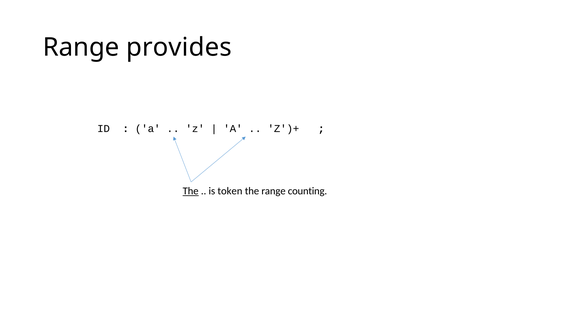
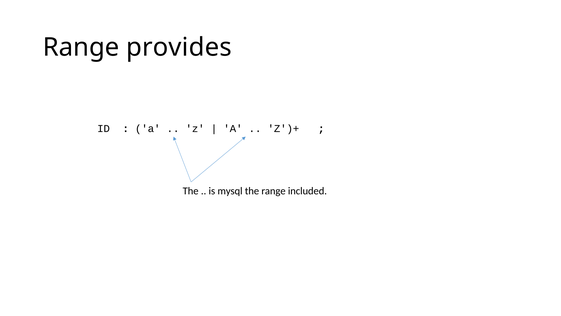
The at (191, 191) underline: present -> none
token: token -> mysql
counting: counting -> included
